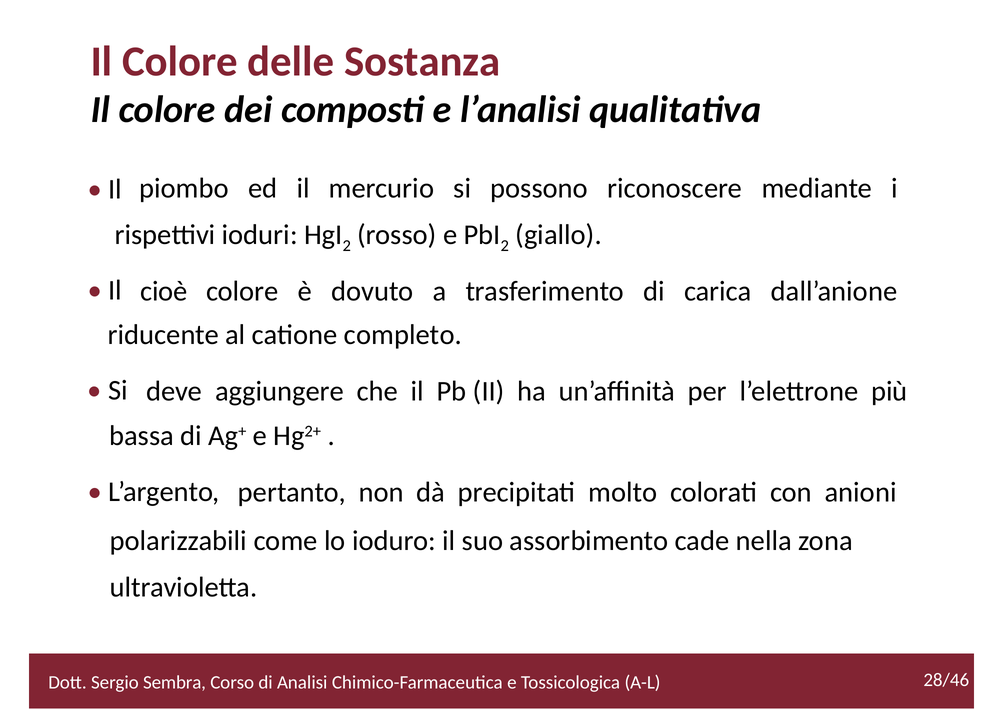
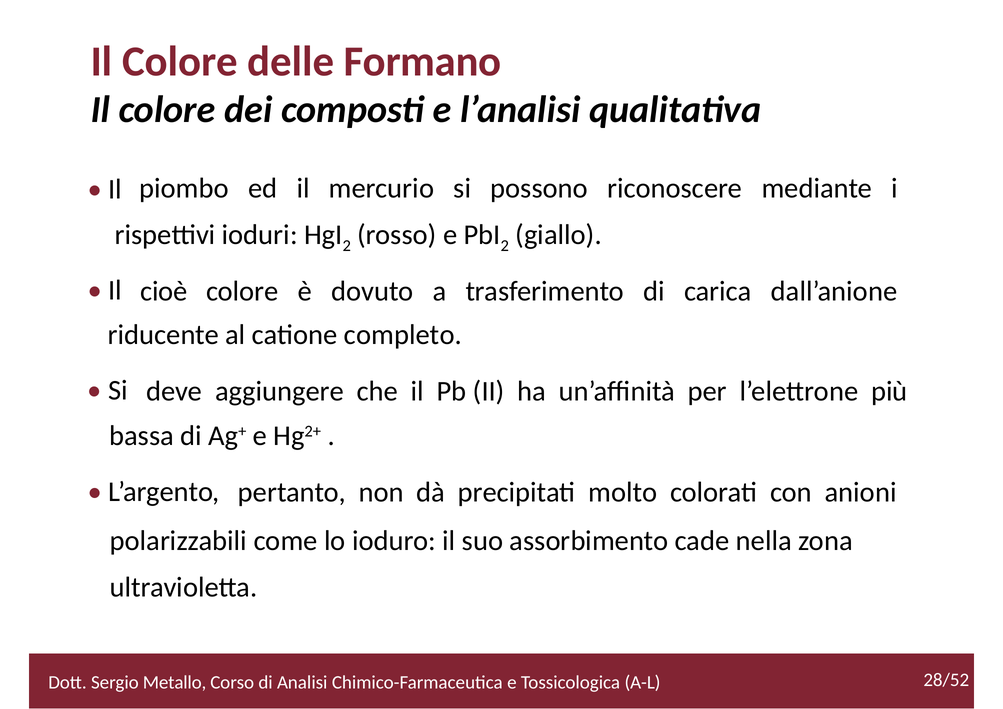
Sostanza: Sostanza -> Formano
28/46: 28/46 -> 28/52
Sembra: Sembra -> Metallo
